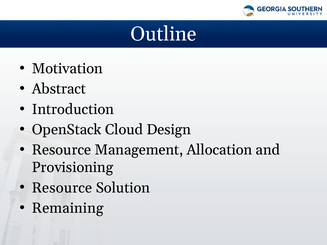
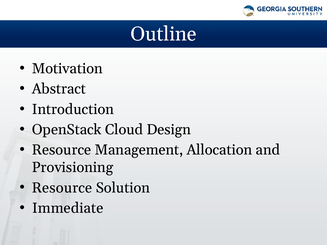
Remaining: Remaining -> Immediate
